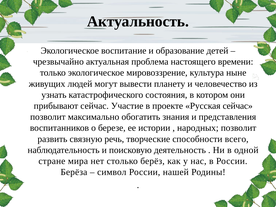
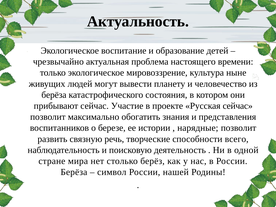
узнать at (54, 95): узнать -> берёза
народных: народных -> нарядные
